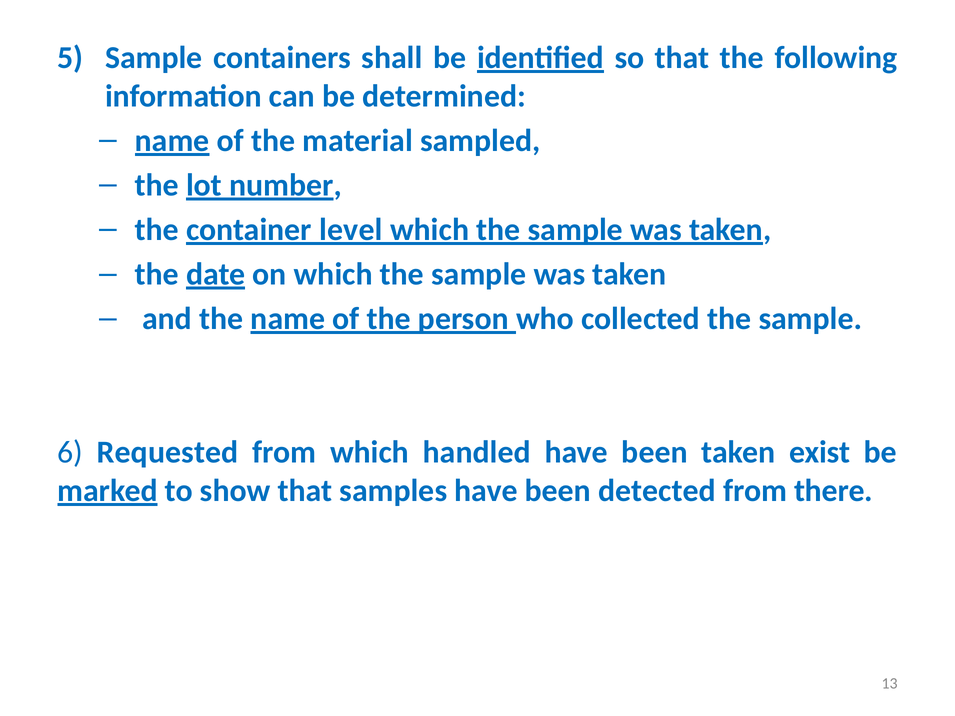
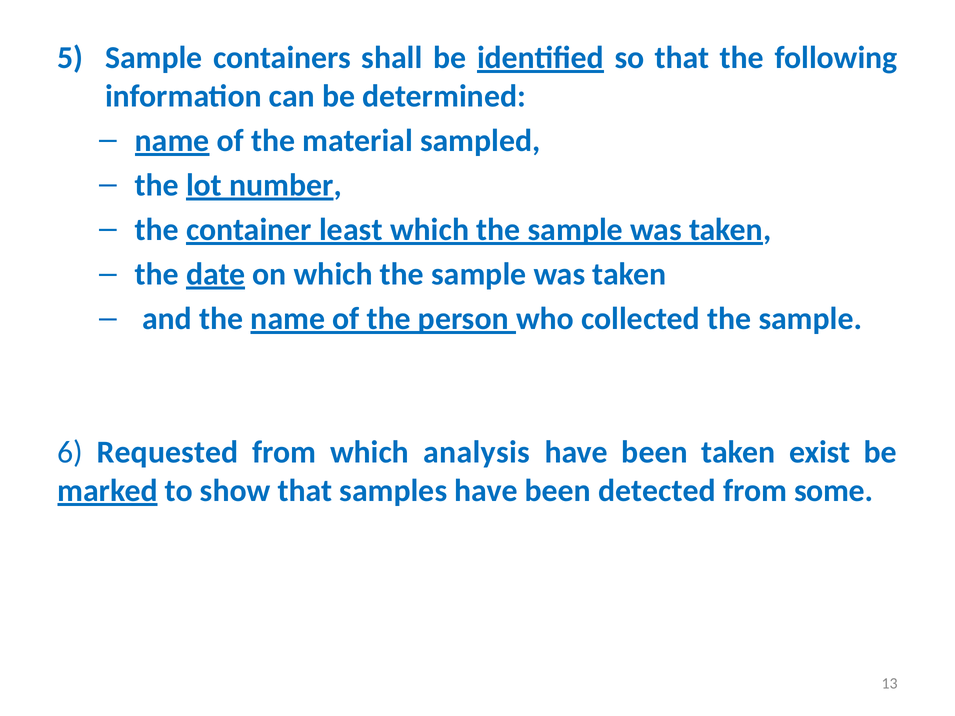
level: level -> least
handled: handled -> analysis
there: there -> some
